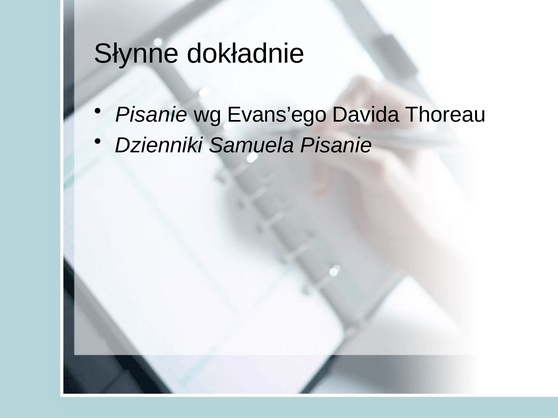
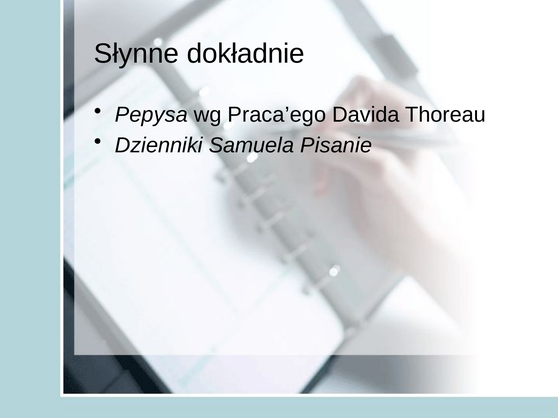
Pisanie at (151, 115): Pisanie -> Pepysa
Evans’ego: Evans’ego -> Praca’ego
